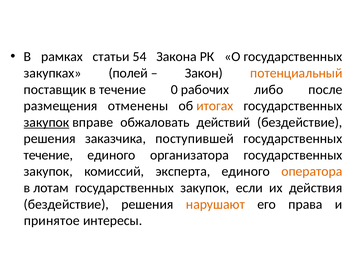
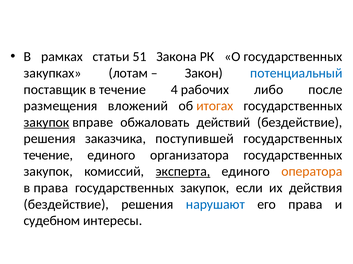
54: 54 -> 51
полей: полей -> лотам
потенциальный colour: orange -> blue
0: 0 -> 4
отменены: отменены -> вложений
эксперта underline: none -> present
в лотам: лотам -> права
нарушают colour: orange -> blue
принятое: принятое -> судебном
